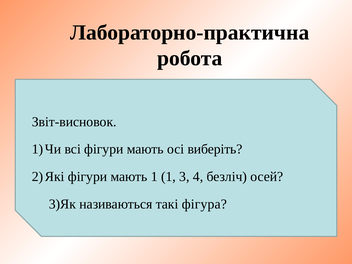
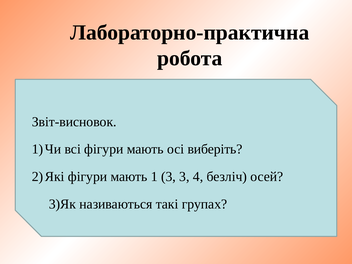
1 1: 1 -> 3
фігура: фігура -> групах
